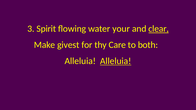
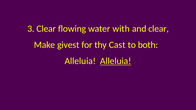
3 Spirit: Spirit -> Clear
your: your -> with
clear at (159, 29) underline: present -> none
Care: Care -> Cast
